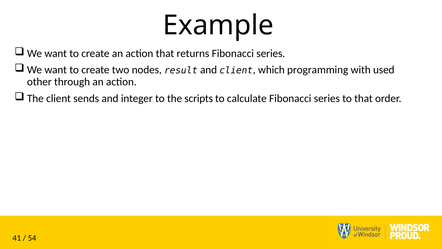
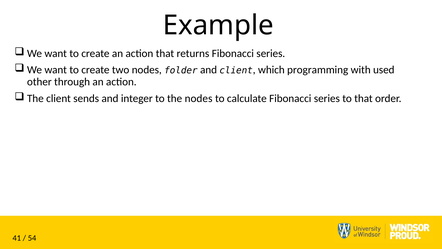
result: result -> folder
the scripts: scripts -> nodes
